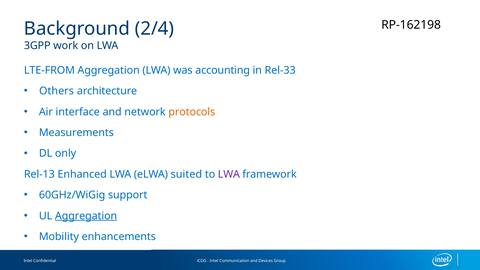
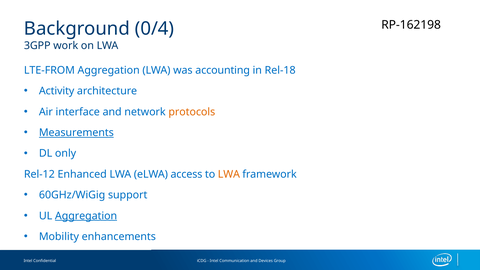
2/4: 2/4 -> 0/4
Rel-33: Rel-33 -> Rel-18
Others: Others -> Activity
Measurements underline: none -> present
Rel-13: Rel-13 -> Rel-12
suited: suited -> access
LWA at (229, 174) colour: purple -> orange
